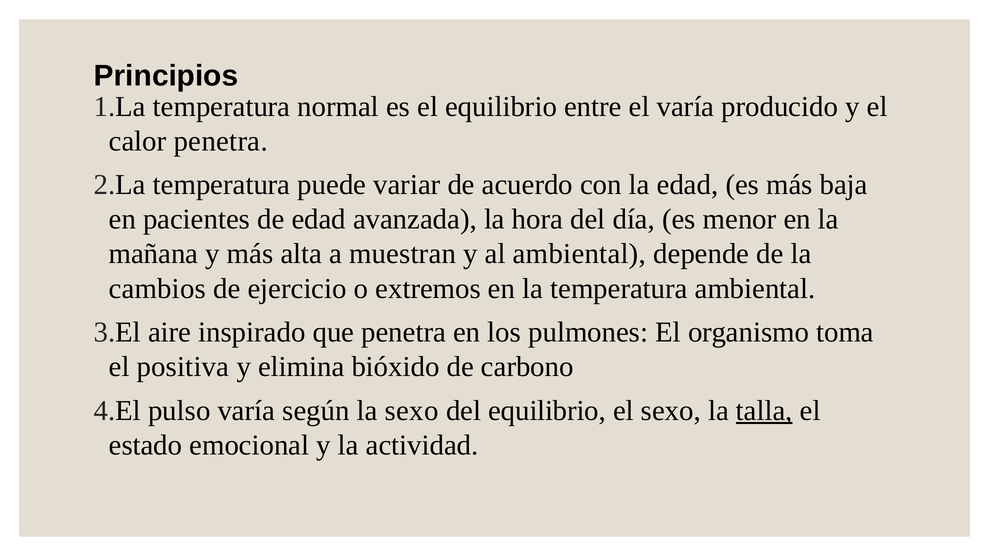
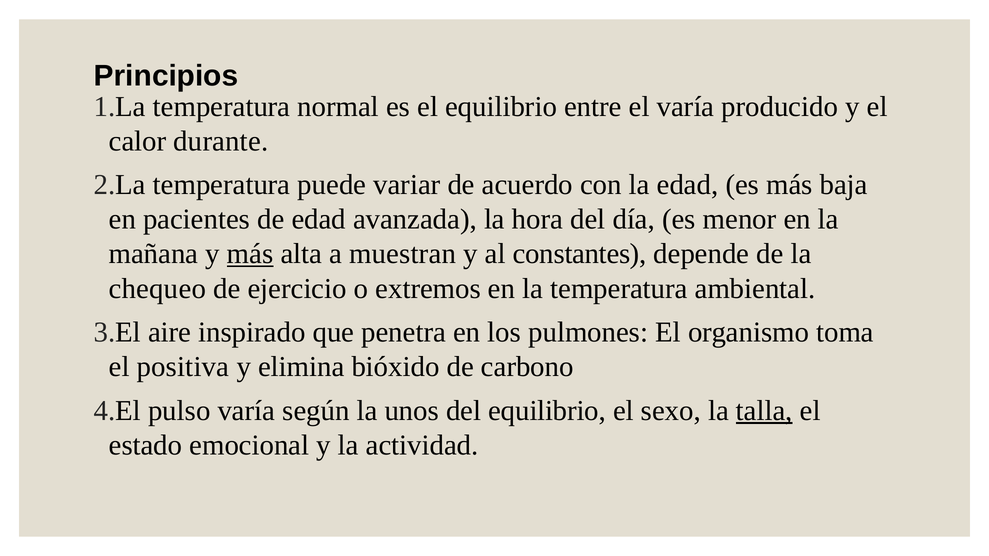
calor penetra: penetra -> durante
más at (250, 254) underline: none -> present
al ambiental: ambiental -> constantes
cambios: cambios -> chequeo
la sexo: sexo -> unos
